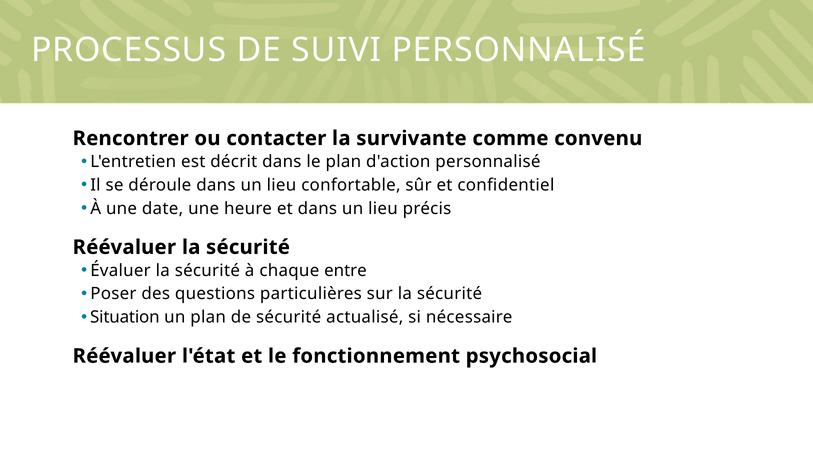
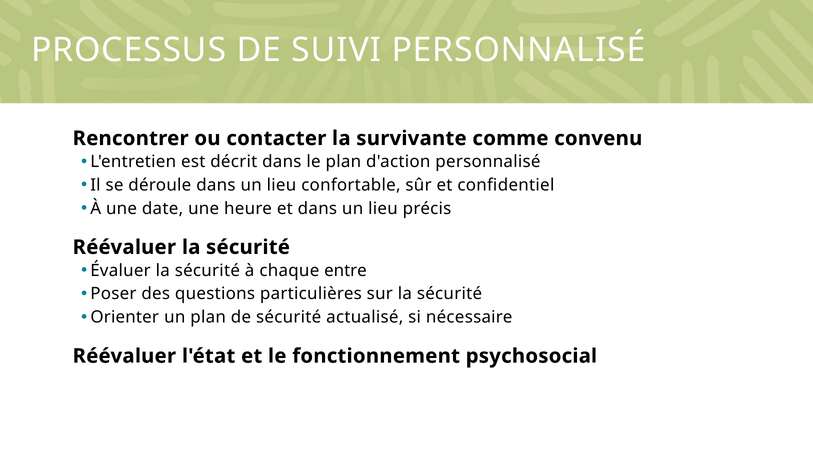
Situation: Situation -> Orienter
